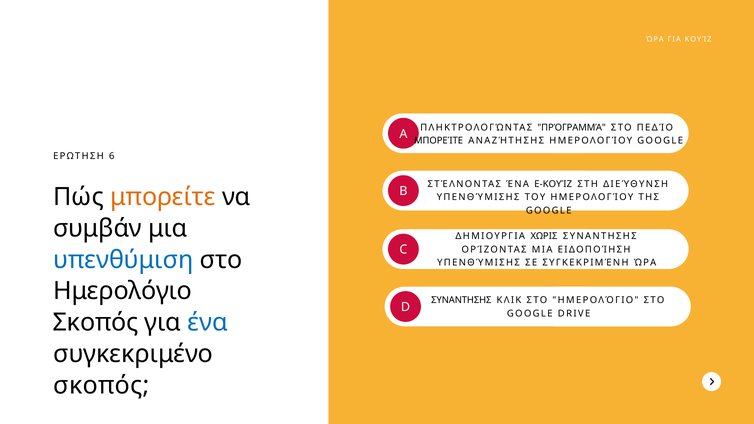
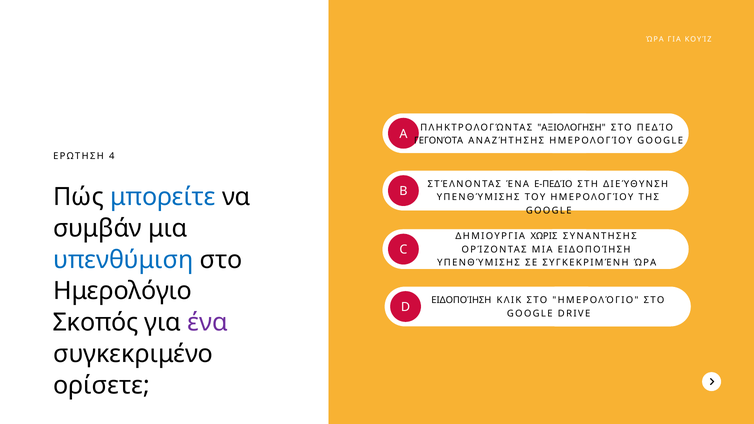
ΠΡΌΓΡΑΜΜΆ: ΠΡΌΓΡΑΜΜΆ -> ΑΞΙΟΛΟΓΗΣΗ
ΜΠΟΡΕΊΤΕ at (439, 141): ΜΠΟΡΕΊΤΕ -> ΓΕΓΟΝΌΤΑ
6: 6 -> 4
E-ΚΟΥΊΖ: E-ΚΟΥΊΖ -> E-ΠΕΔΊΟ
μπορείτε at (163, 197) colour: orange -> blue
ΣΥΝΑΝΤΗΣΗΣ at (461, 300): ΣΥΝΑΝΤΗΣΗΣ -> ΕΙΔΟΠΟΊΗΣΗ
ένα at (208, 323) colour: blue -> purple
σκοπός at (101, 386): σκοπός -> ορίσετε
